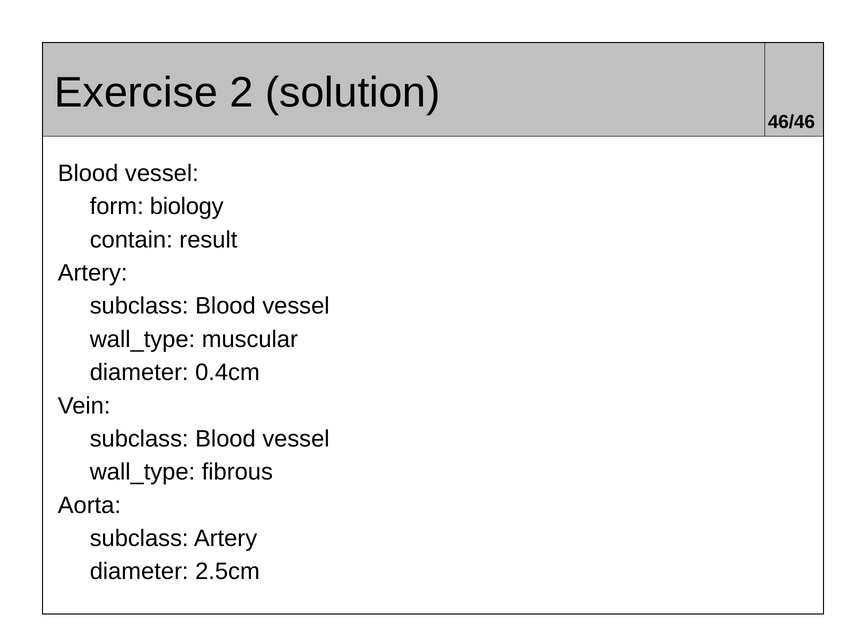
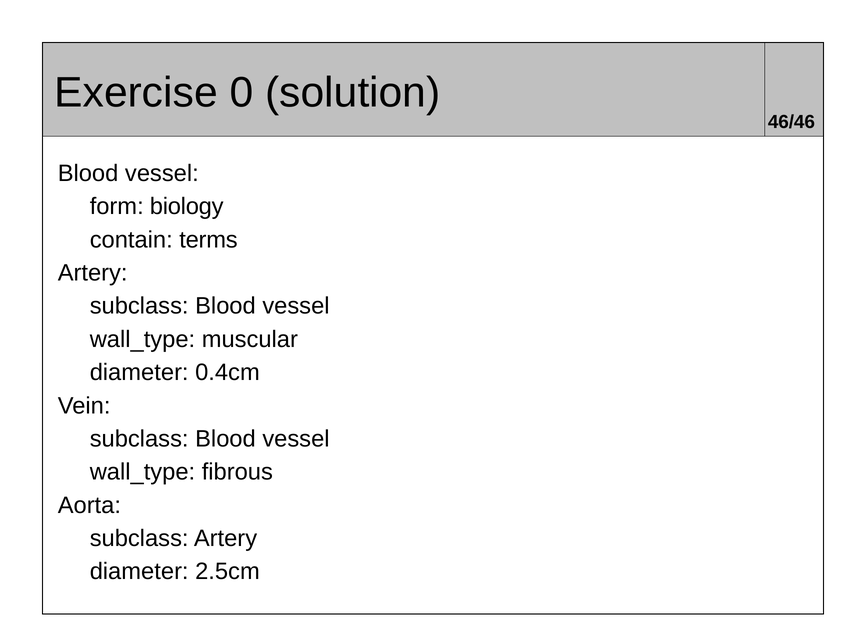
2: 2 -> 0
result: result -> terms
